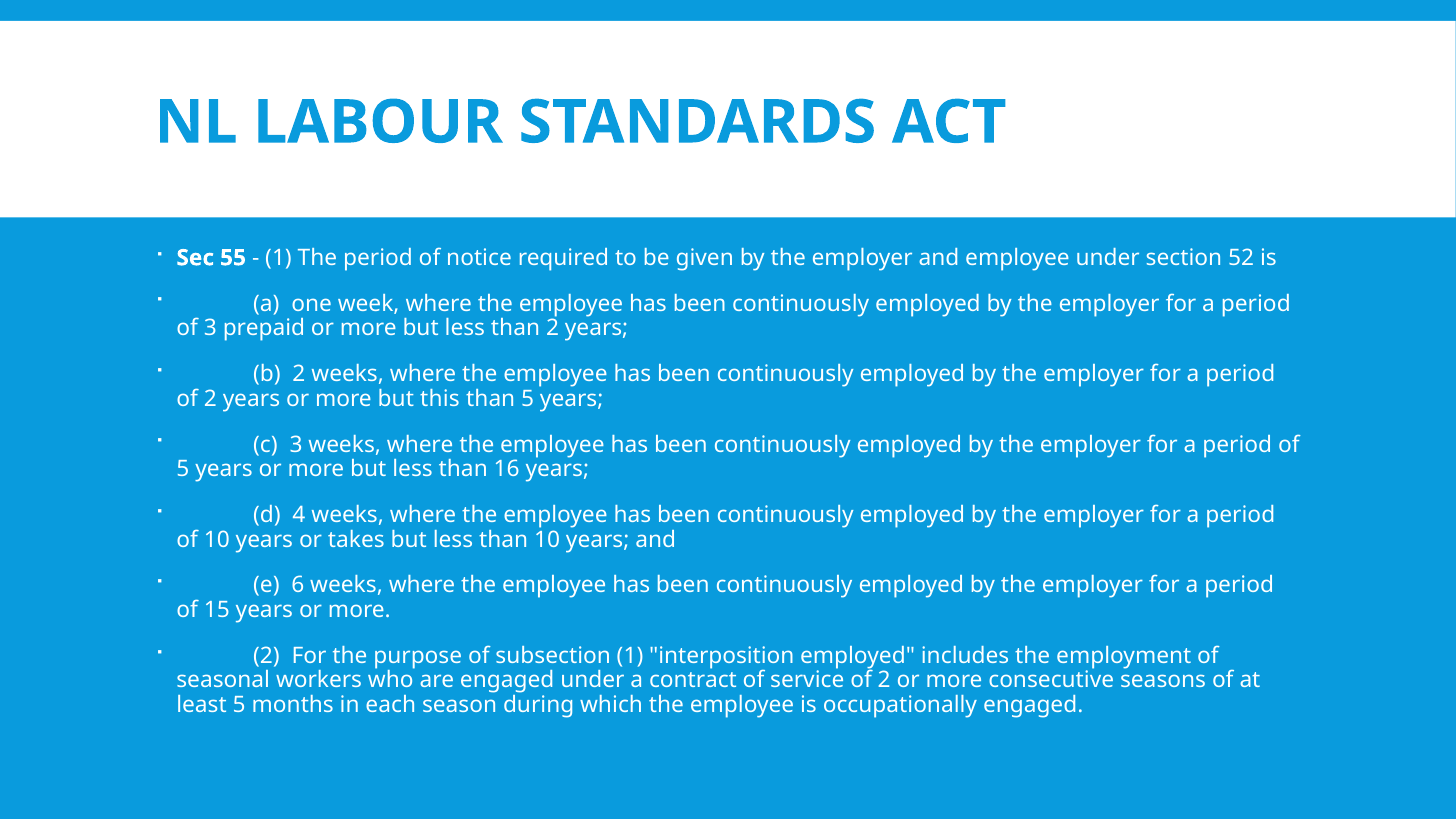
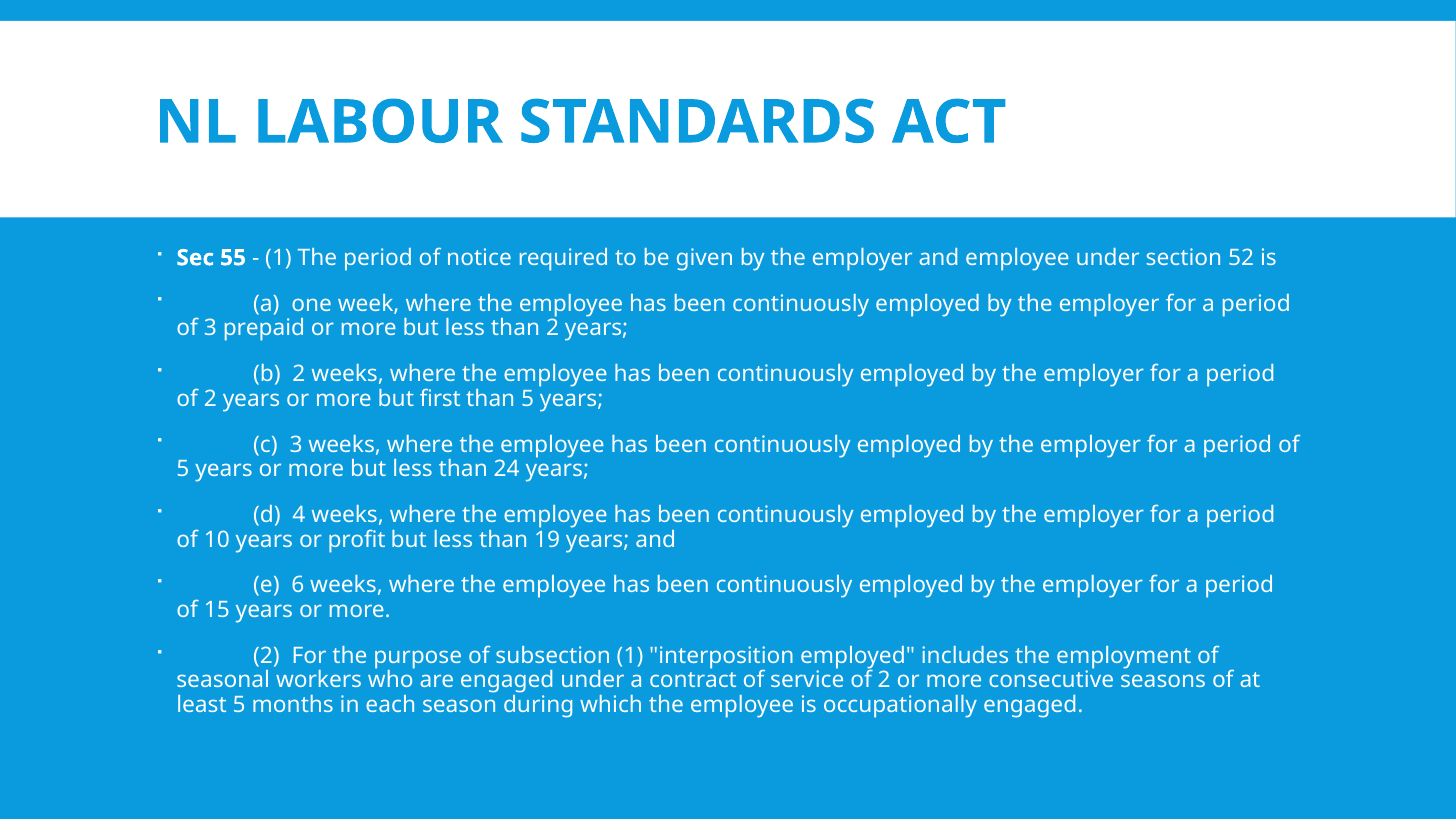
this: this -> first
16: 16 -> 24
takes: takes -> profit
than 10: 10 -> 19
